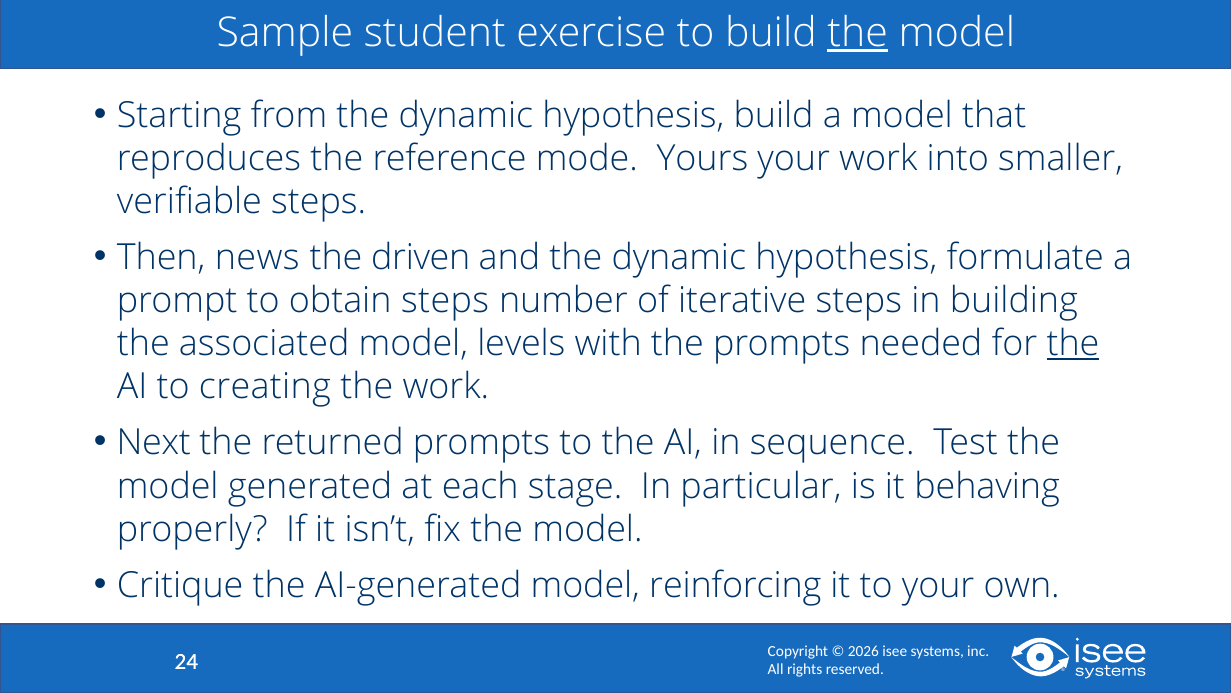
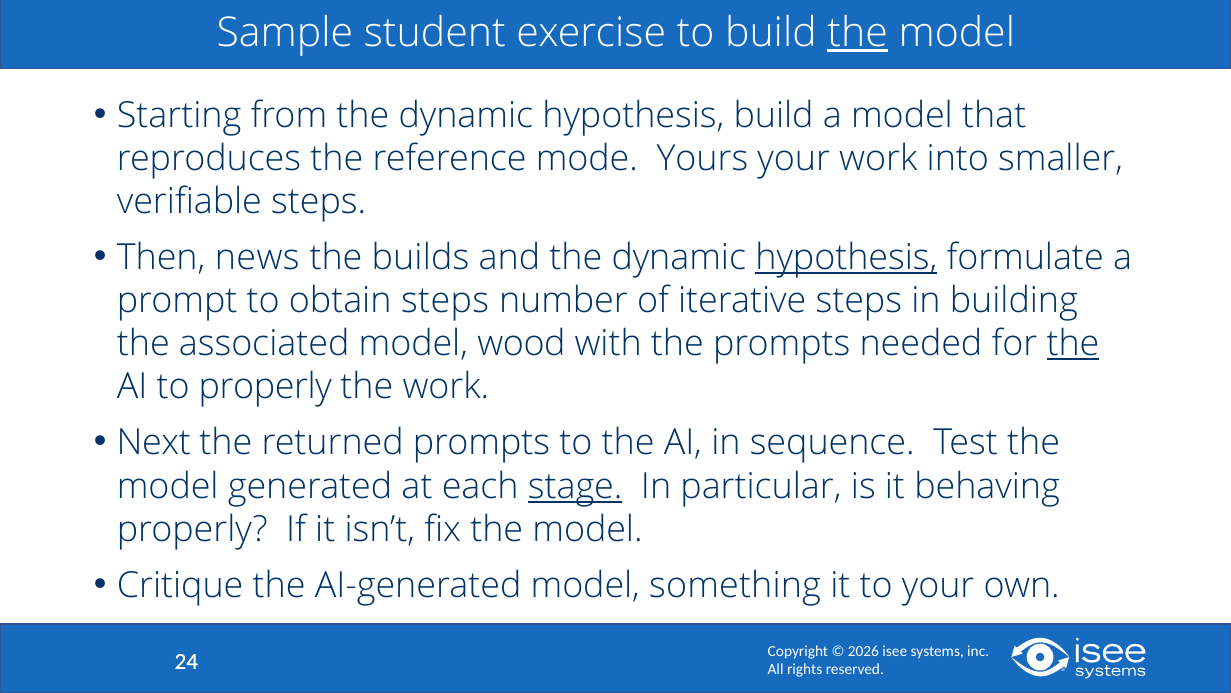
driven: driven -> builds
hypothesis at (846, 257) underline: none -> present
levels: levels -> wood
to creating: creating -> properly
stage underline: none -> present
reinforcing: reinforcing -> something
